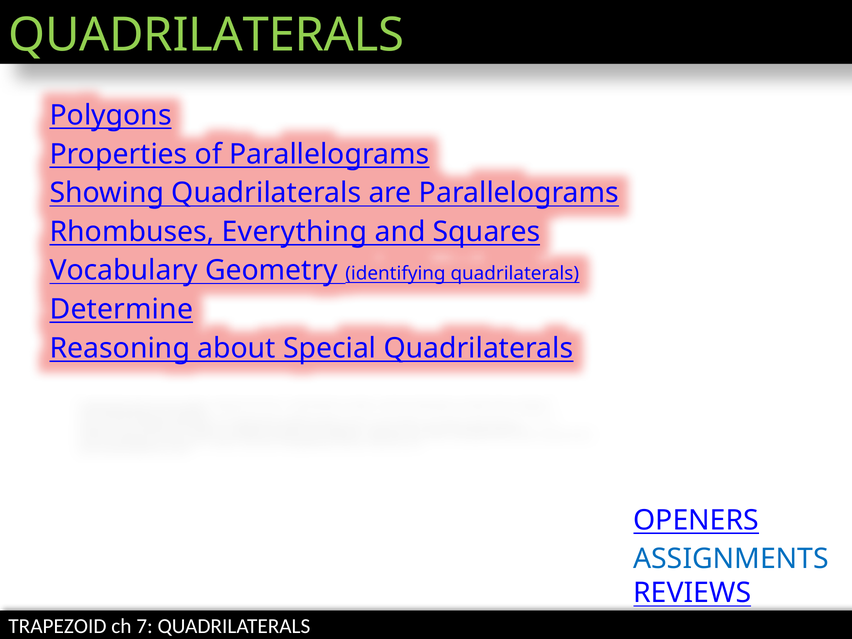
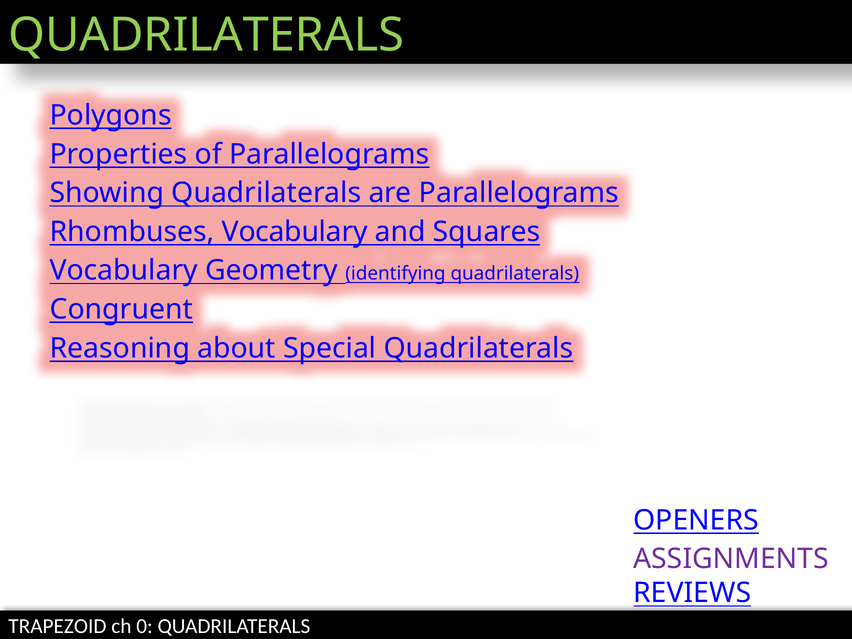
Rhombuses Everything: Everything -> Vocabulary
Determine: Determine -> Congruent
ASSIGNMENTS colour: blue -> purple
7: 7 -> 0
